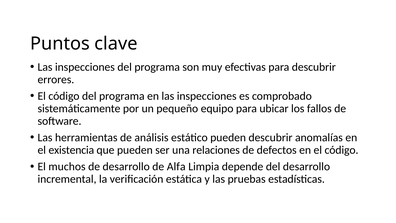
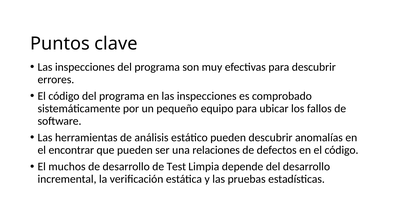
existencia: existencia -> encontrar
Alfa: Alfa -> Test
